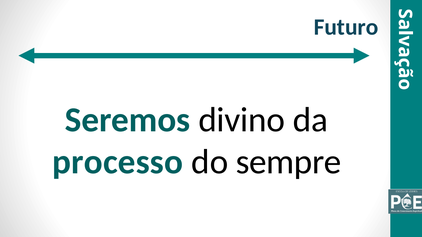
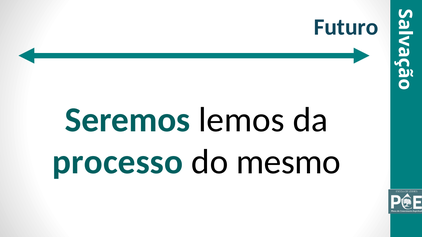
divino: divino -> lemos
sempre: sempre -> mesmo
